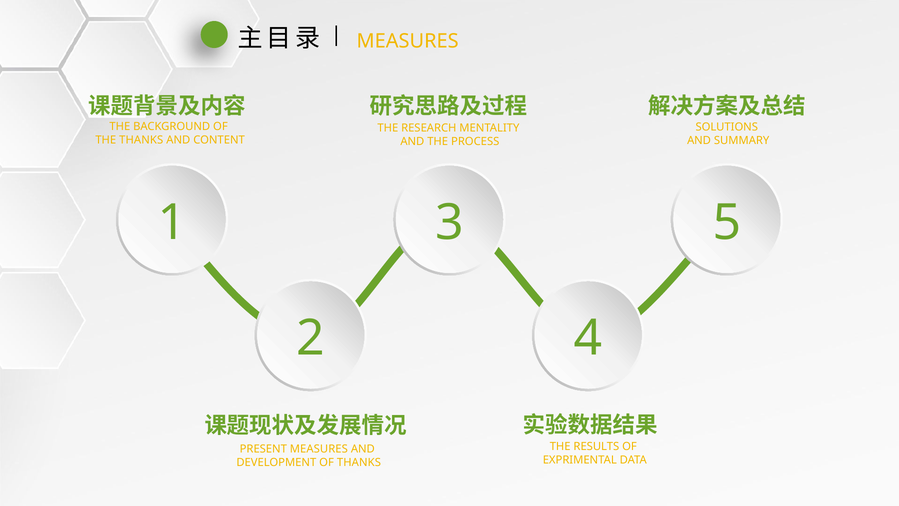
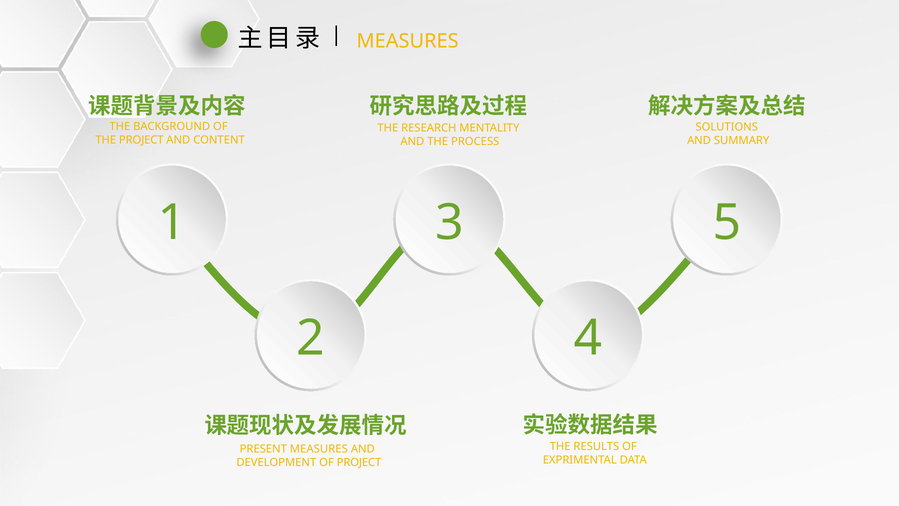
THE THANKS: THANKS -> PROJECT
OF THANKS: THANKS -> PROJECT
